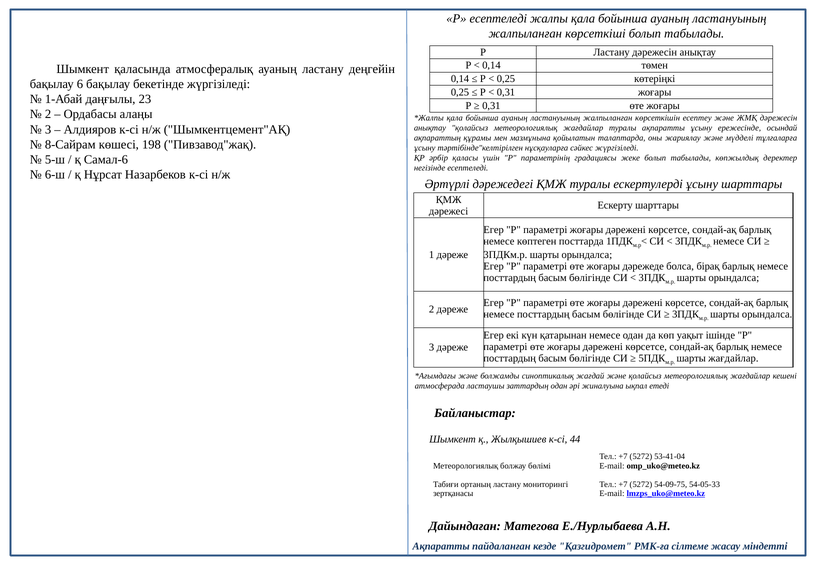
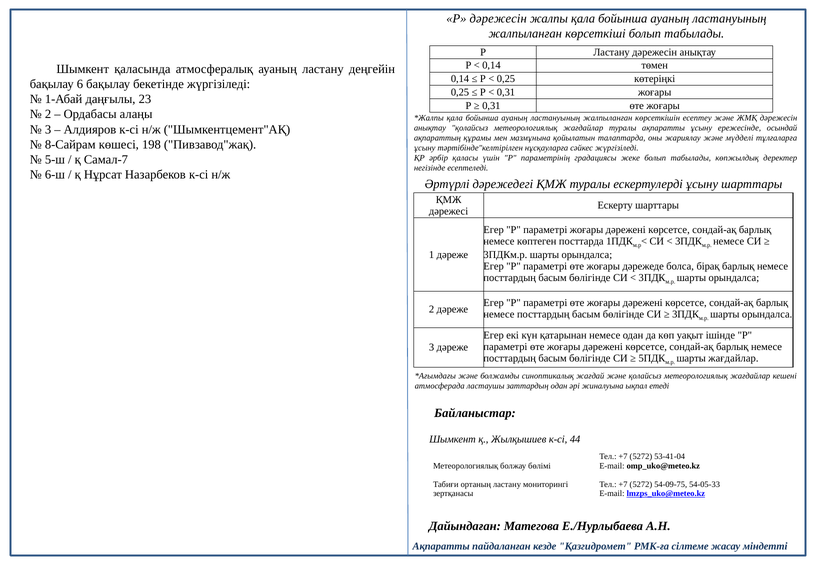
Р есептеледі: есептеледі -> дәрежесін
Самал-6: Самал-6 -> Самал-7
